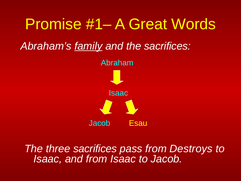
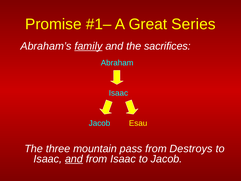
Words: Words -> Series
three sacrifices: sacrifices -> mountain
and at (74, 159) underline: none -> present
